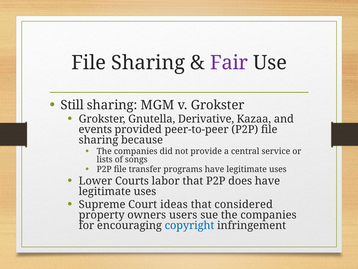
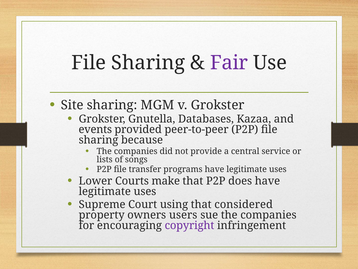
Still: Still -> Site
Derivative: Derivative -> Databases
labor: labor -> make
ideas: ideas -> using
copyright colour: blue -> purple
